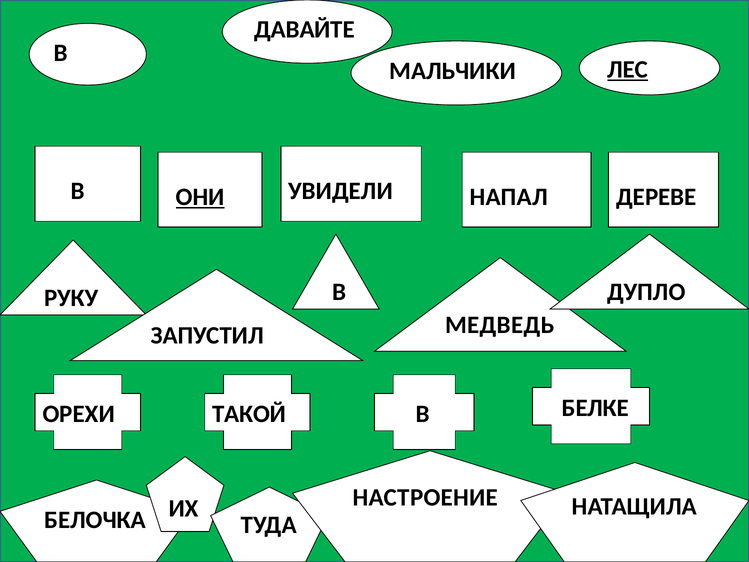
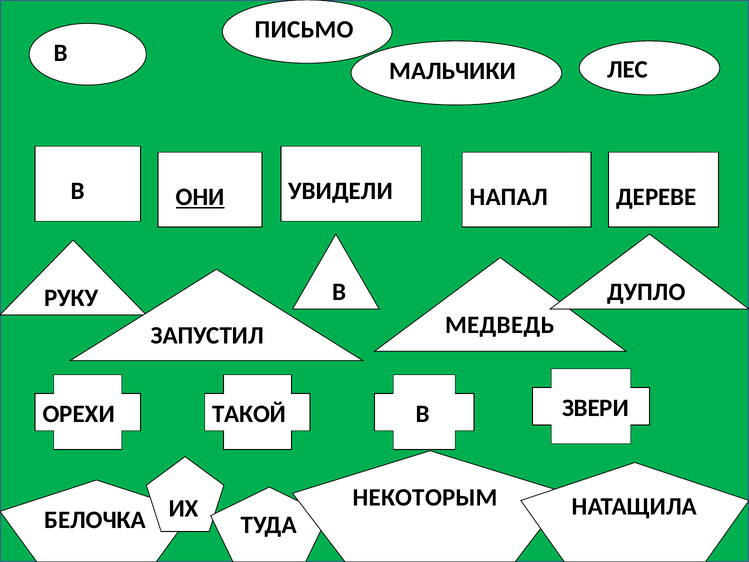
ДАВАЙТЕ: ДАВАЙТЕ -> ПИСЬМО
ЛЕС underline: present -> none
БЕЛКЕ: БЕЛКЕ -> ЗВЕРИ
НАСТРОЕНИЕ: НАСТРОЕНИЕ -> НЕКОТОРЫМ
